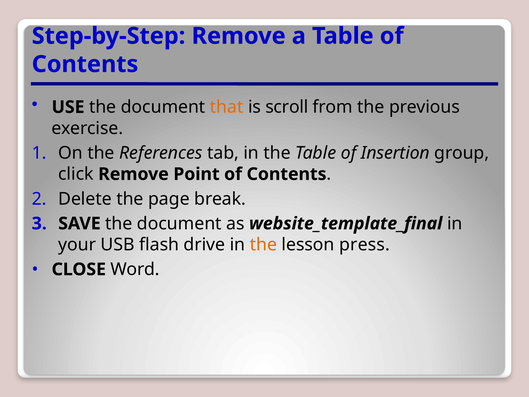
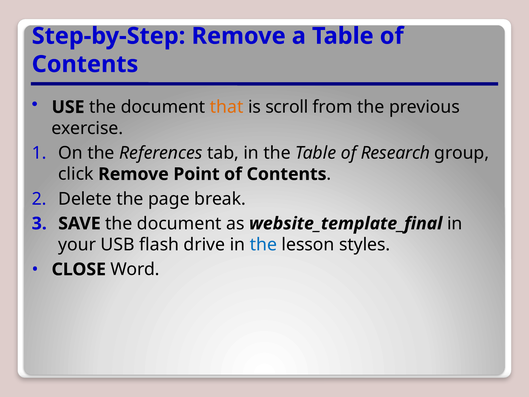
Insertion: Insertion -> Research
the at (263, 245) colour: orange -> blue
press: press -> styles
